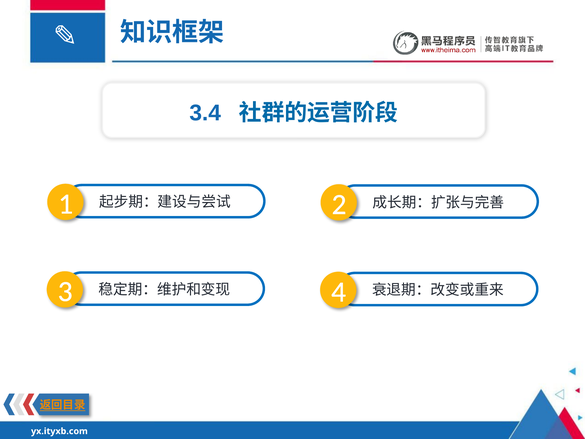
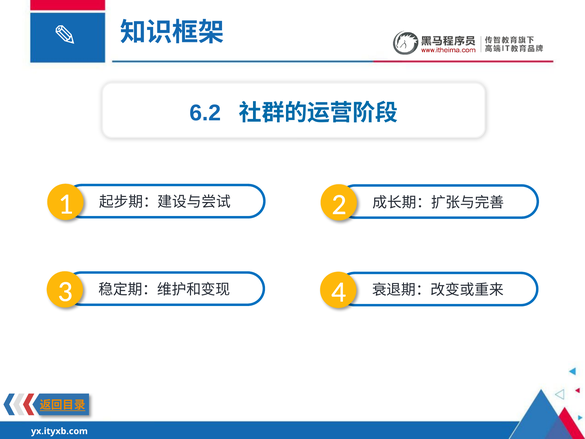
3.4: 3.4 -> 6.2
